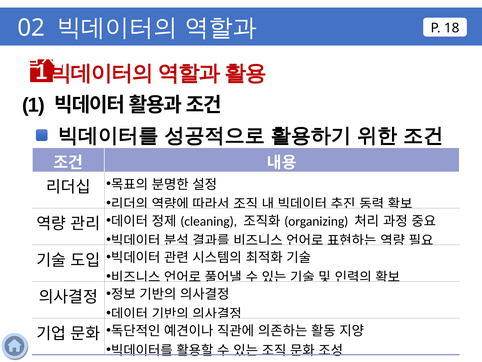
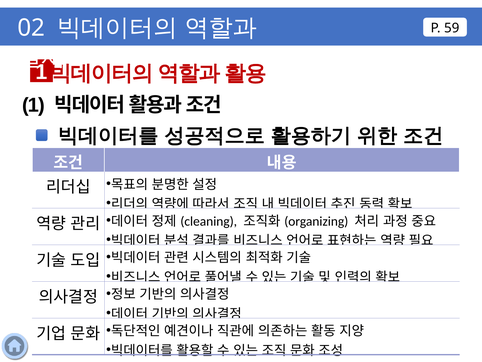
18: 18 -> 59
